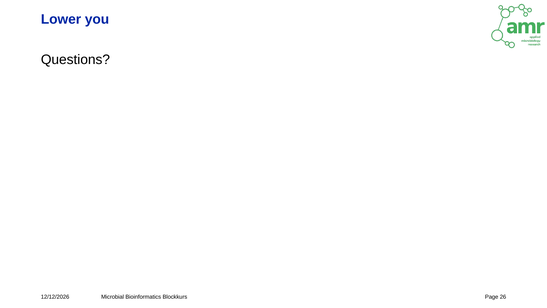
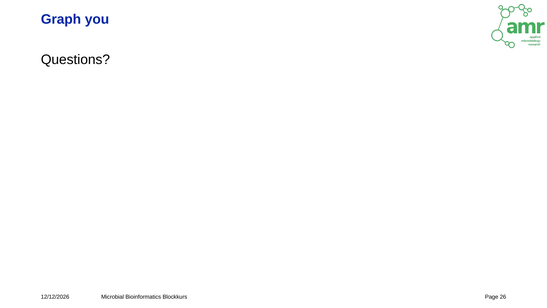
Lower: Lower -> Graph
